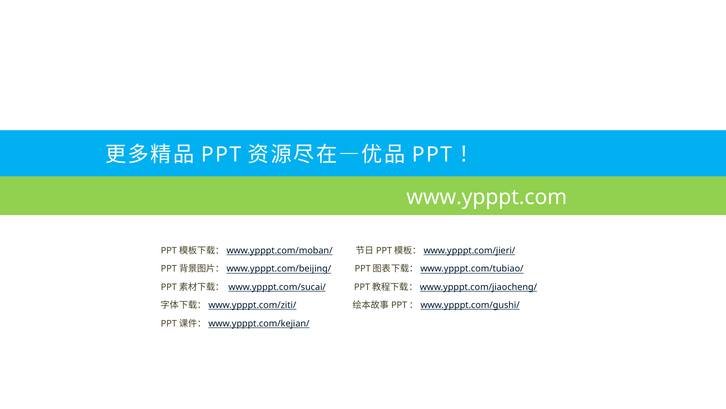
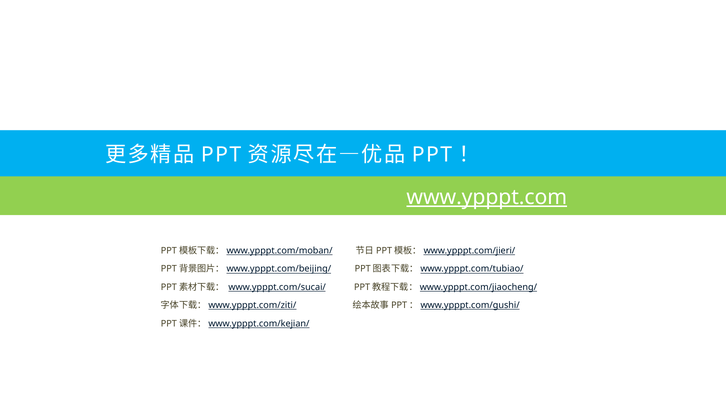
www.ypppt.com underline: none -> present
